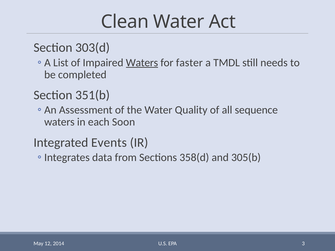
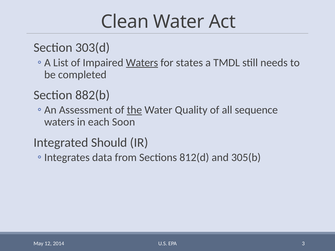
faster: faster -> states
351(b: 351(b -> 882(b
the underline: none -> present
Events: Events -> Should
358(d: 358(d -> 812(d
